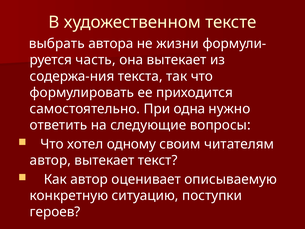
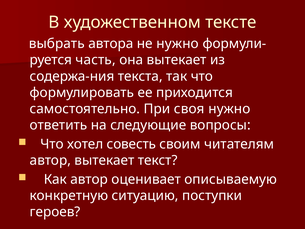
не жизни: жизни -> нужно
одна: одна -> своя
одному: одному -> совесть
